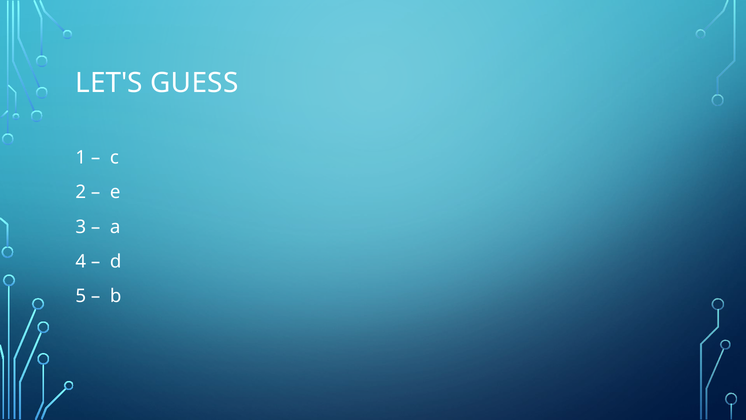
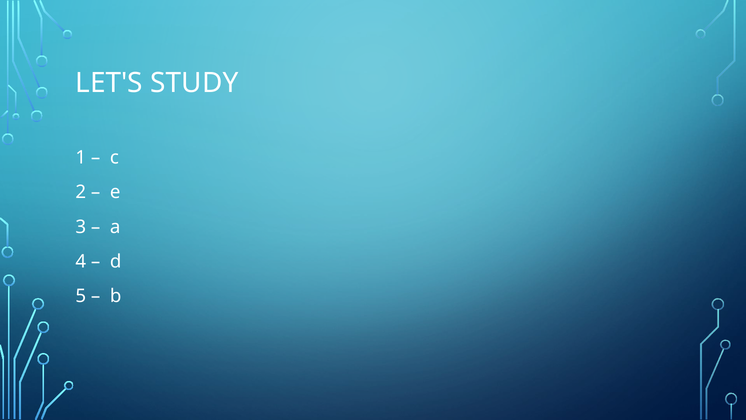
GUESS: GUESS -> STUDY
